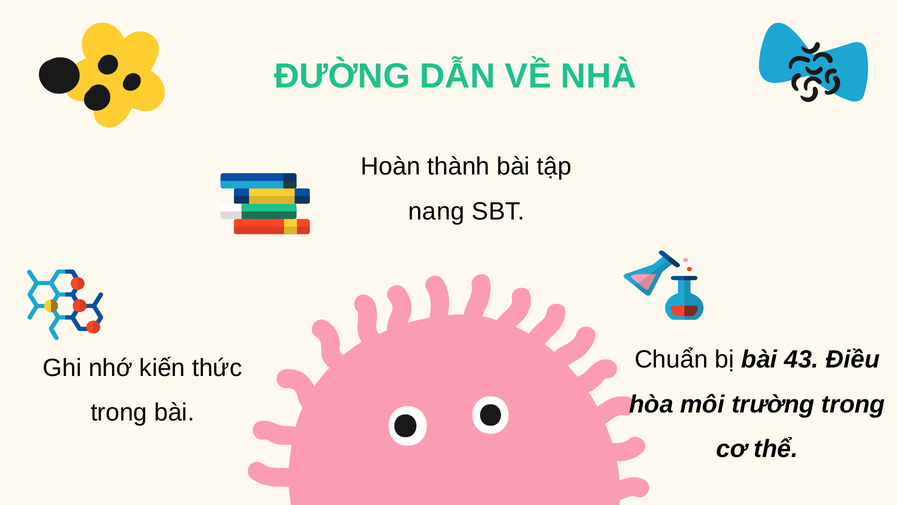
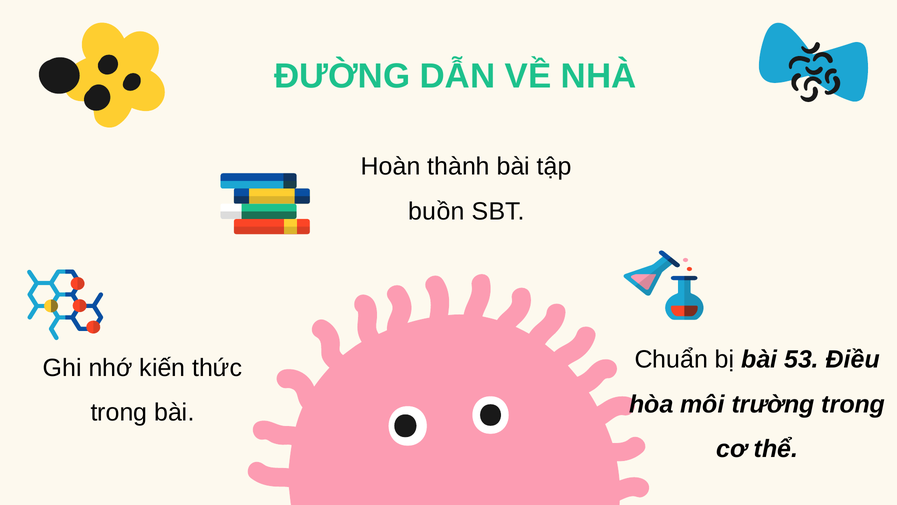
nang: nang -> buồn
43: 43 -> 53
